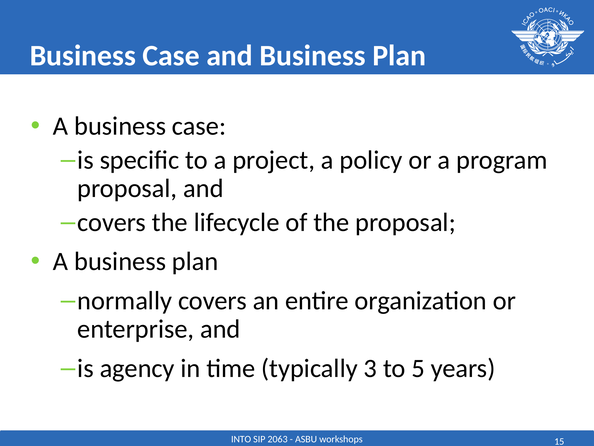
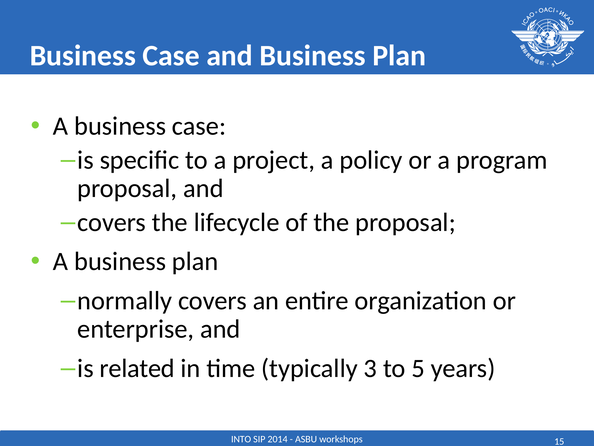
agency: agency -> related
2063: 2063 -> 2014
